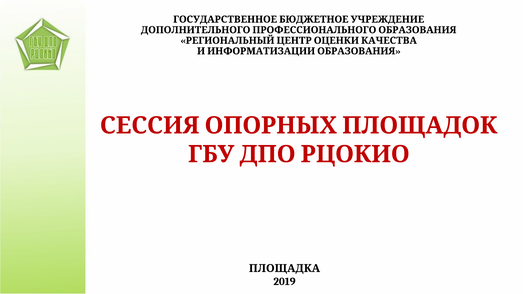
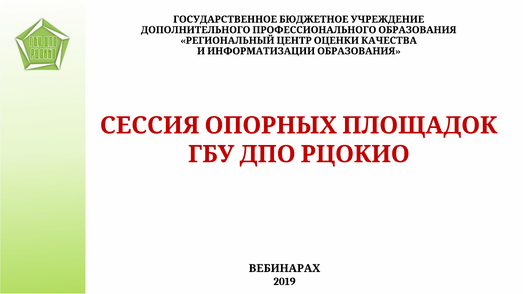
ПЛОЩАДКА: ПЛОЩАДКА -> ВЕБИНАРАХ
